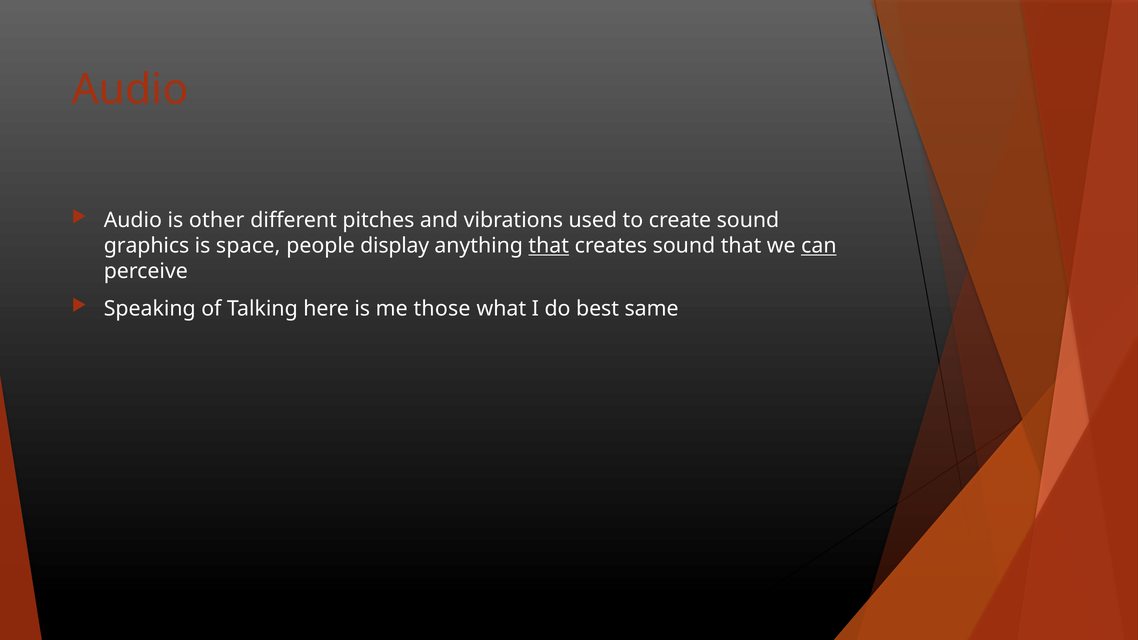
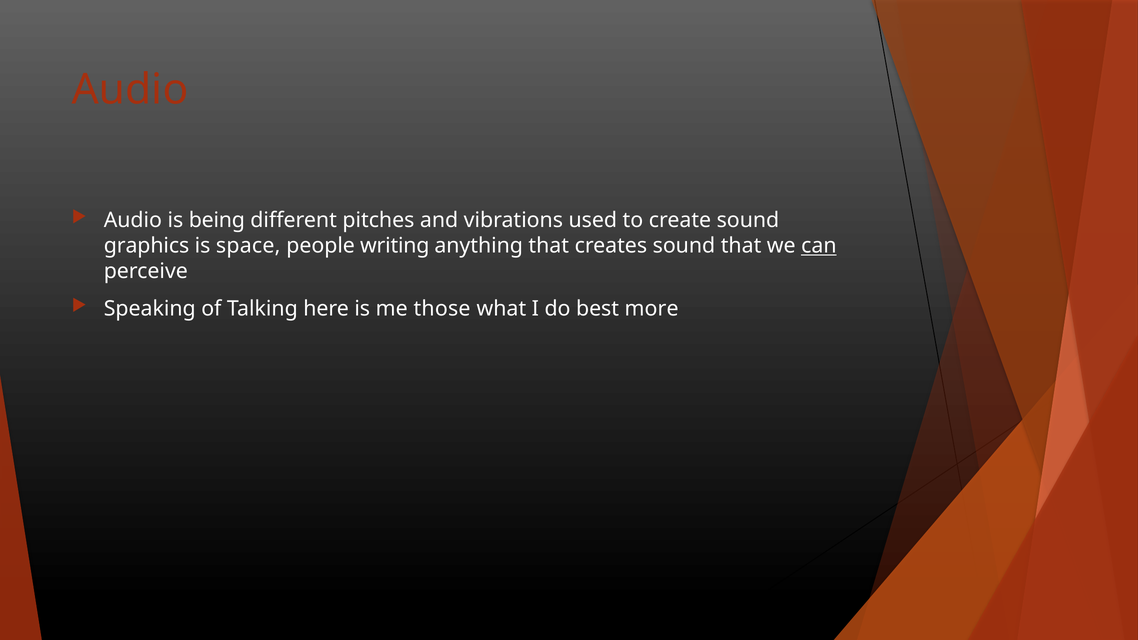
other: other -> being
display: display -> writing
that at (549, 246) underline: present -> none
same: same -> more
